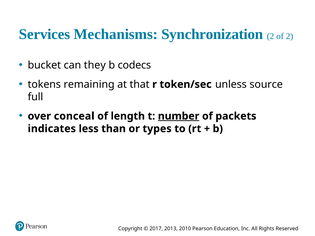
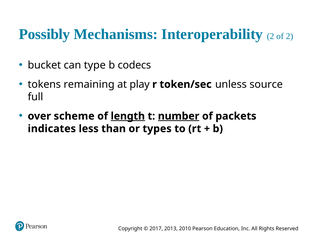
Services: Services -> Possibly
Synchronization: Synchronization -> Interoperability
they: they -> type
that: that -> play
conceal: conceal -> scheme
length underline: none -> present
